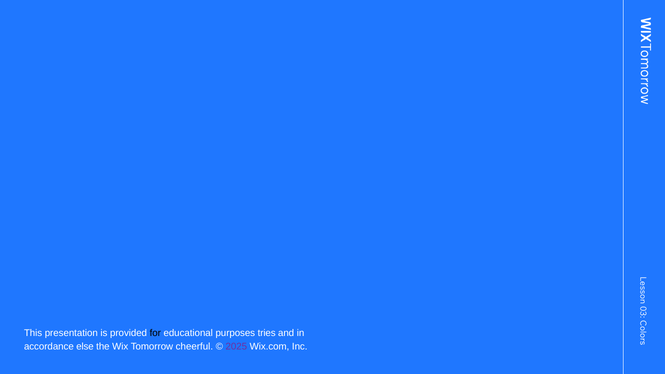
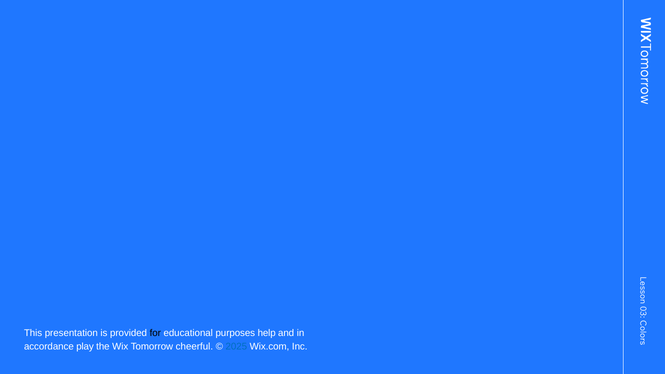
tries: tries -> help
else: else -> play
2025 colour: purple -> blue
